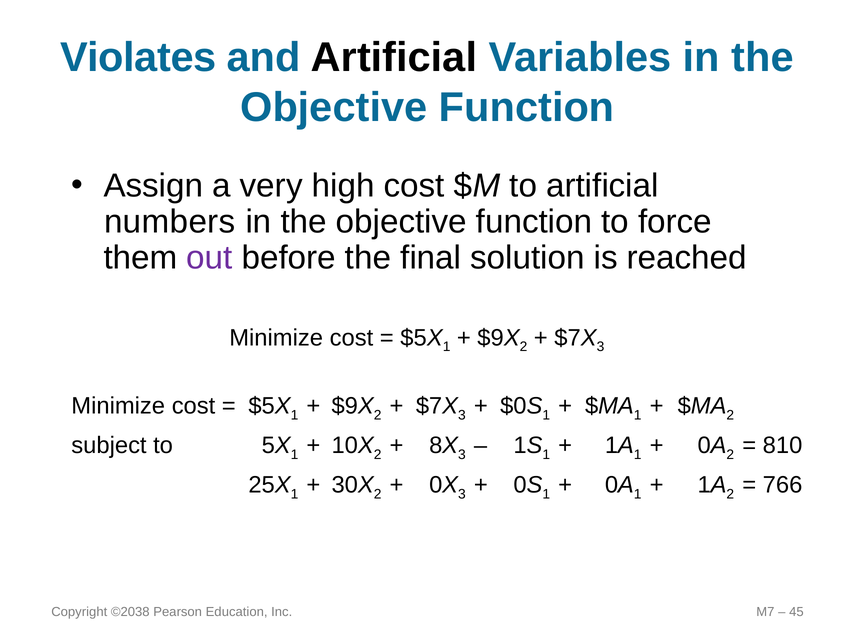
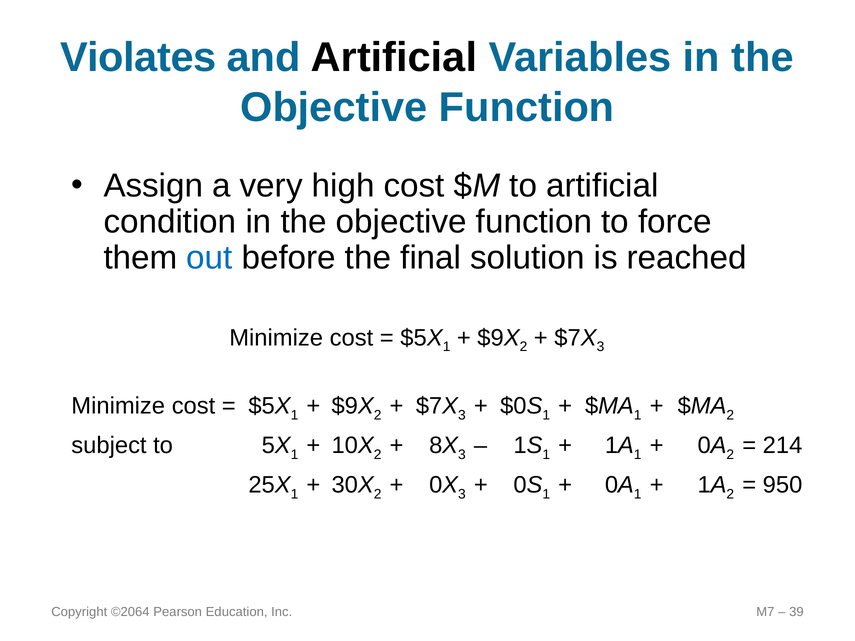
numbers: numbers -> condition
out colour: purple -> blue
810: 810 -> 214
766: 766 -> 950
©2038: ©2038 -> ©2064
45: 45 -> 39
